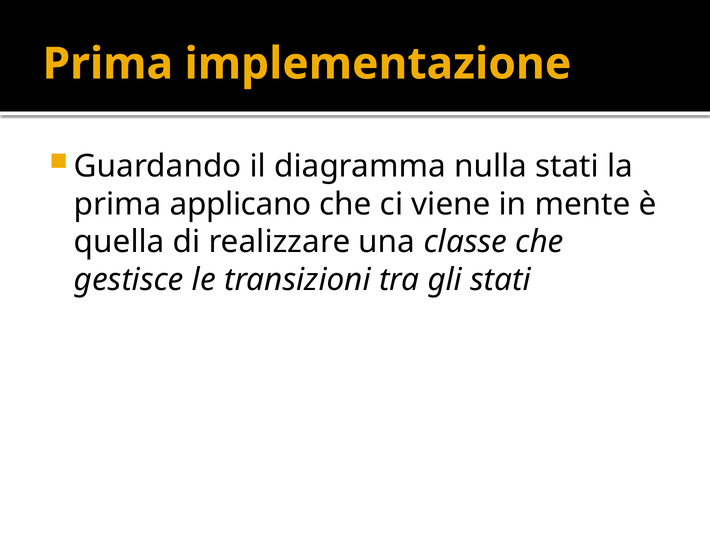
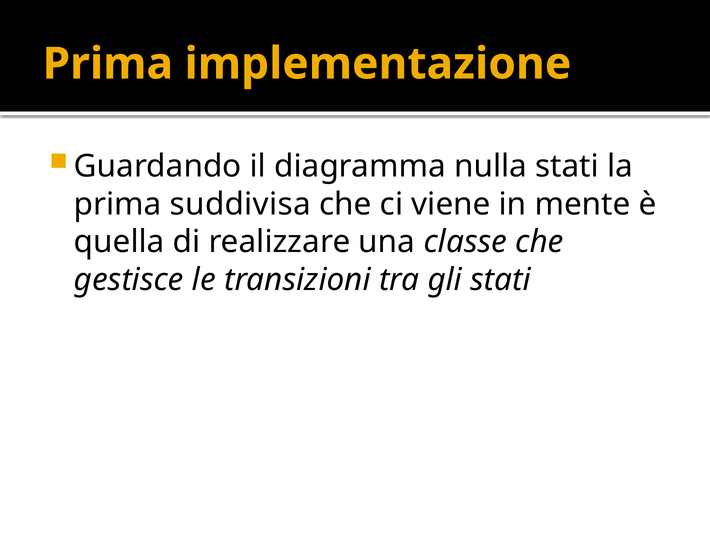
applicano: applicano -> suddivisa
